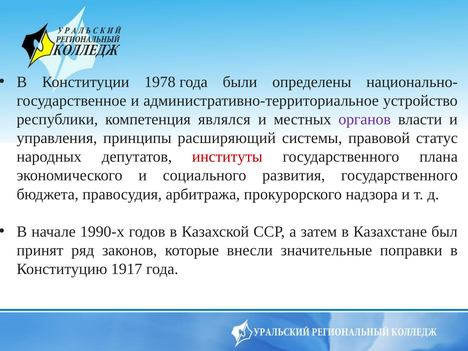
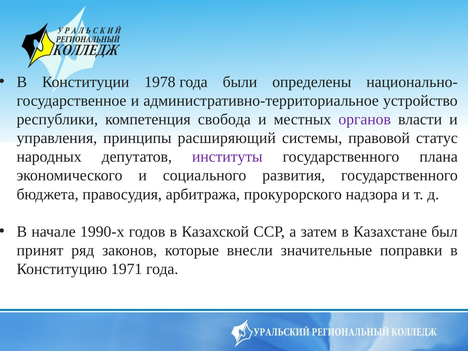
являлся: являлся -> свобода
институты colour: red -> purple
1917: 1917 -> 1971
